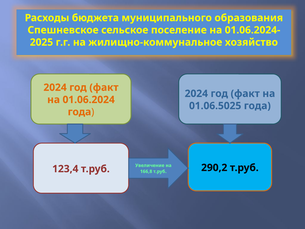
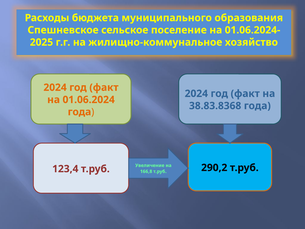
01.06.5025: 01.06.5025 -> 38.83.8368
